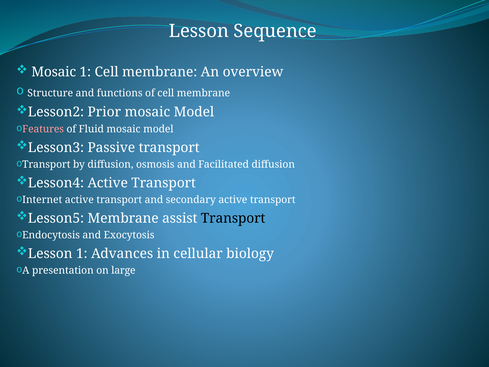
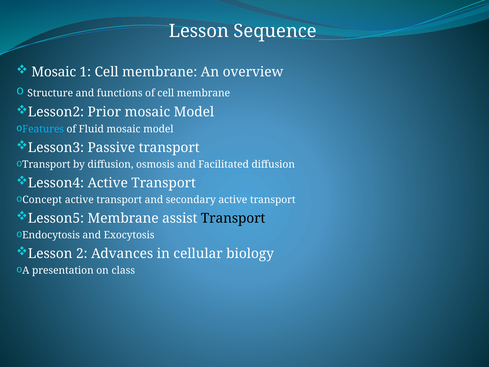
Features colour: pink -> light blue
Internet: Internet -> Concept
Lesson 1: 1 -> 2
large: large -> class
